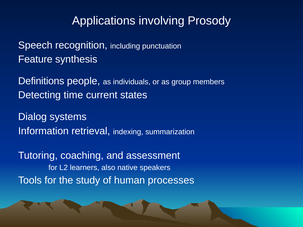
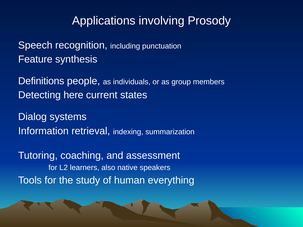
time: time -> here
processes: processes -> everything
